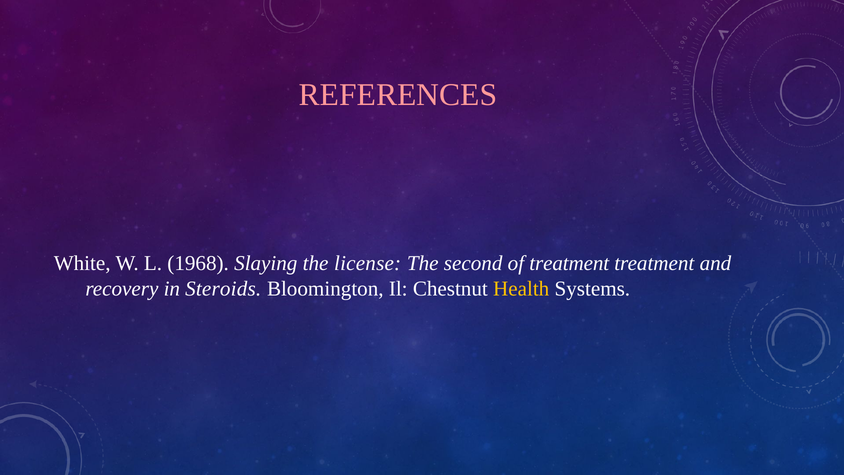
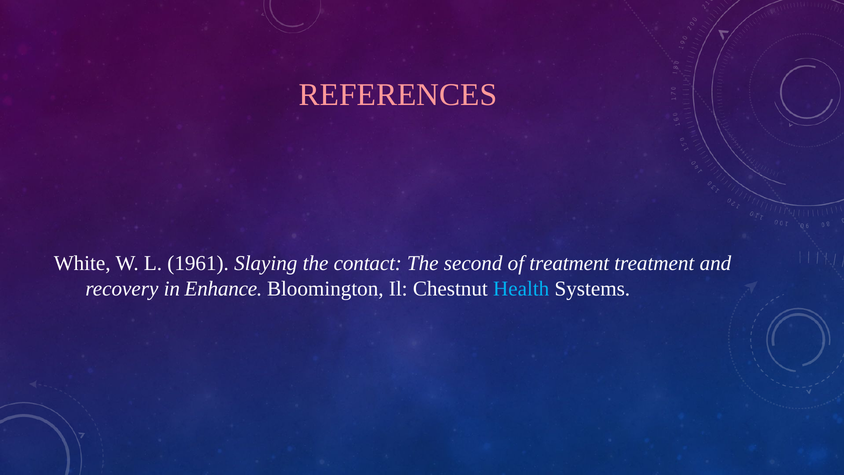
1968: 1968 -> 1961
license: license -> contact
Steroids: Steroids -> Enhance
Health colour: yellow -> light blue
